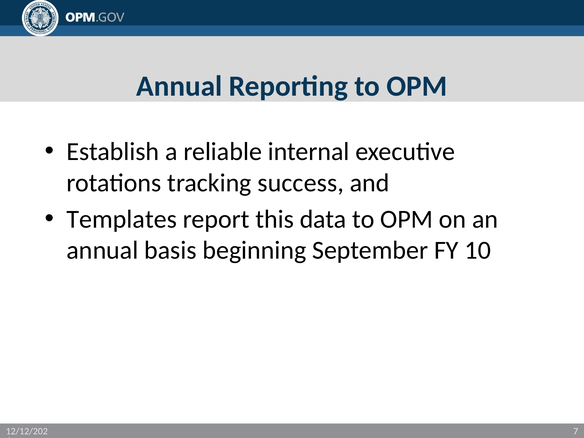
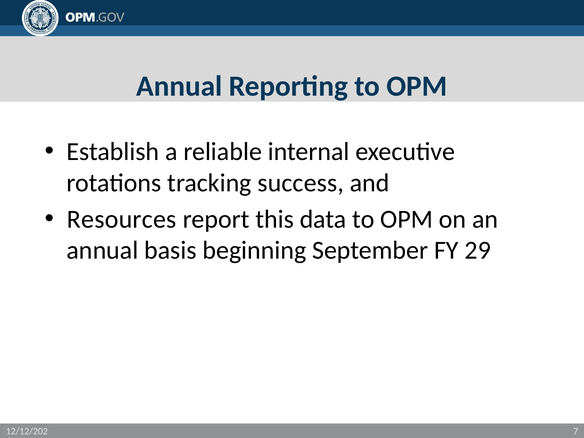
Templates: Templates -> Resources
10: 10 -> 29
